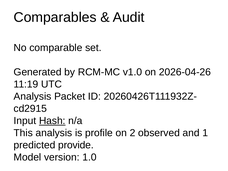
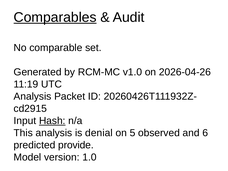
Comparables underline: none -> present
profile: profile -> denial
2: 2 -> 5
1: 1 -> 6
